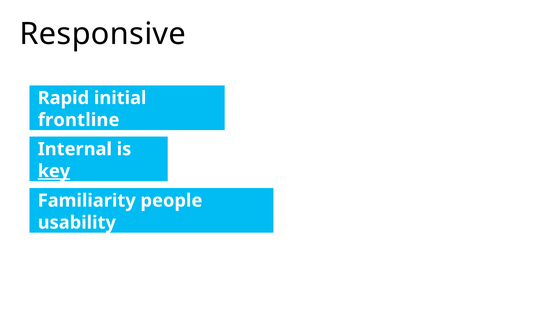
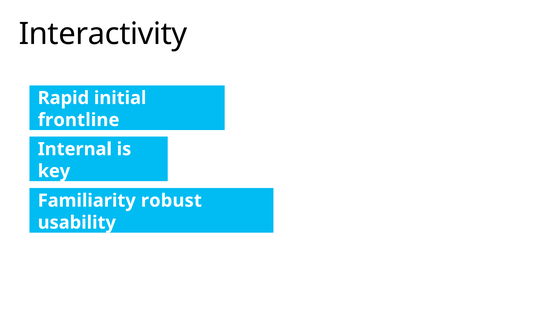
Responsive: Responsive -> Interactivity
key underline: present -> none
people: people -> robust
